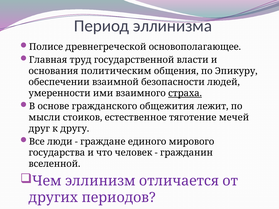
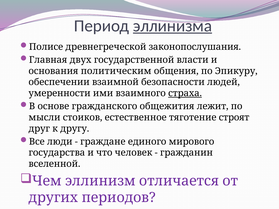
эллинизма underline: none -> present
основополагающее: основополагающее -> законопослушания
труд: труд -> двух
мечей: мечей -> строят
